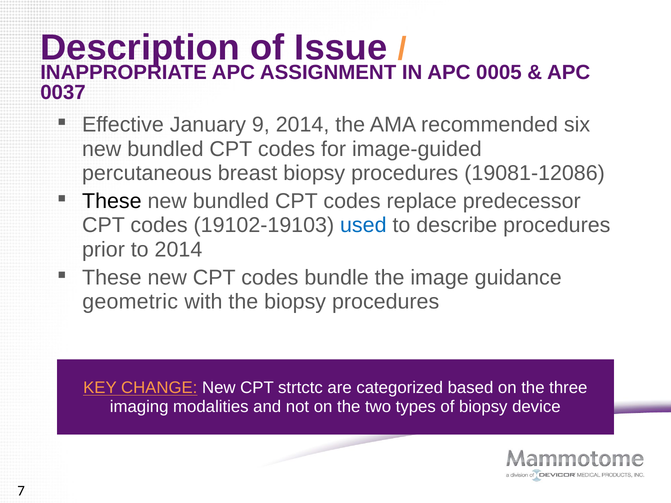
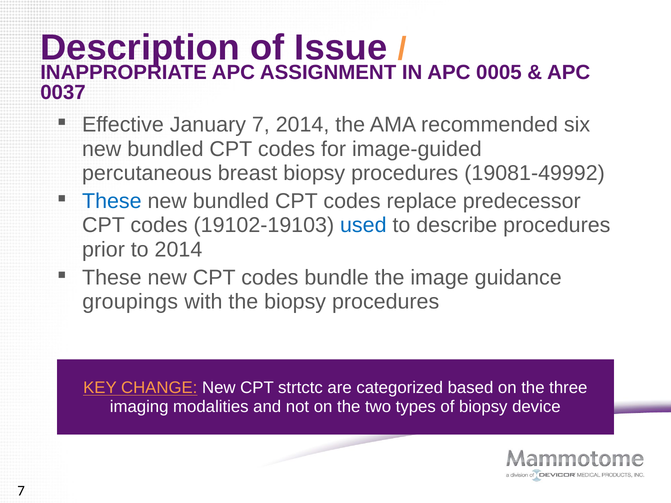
January 9: 9 -> 7
19081-12086: 19081-12086 -> 19081-49992
These at (112, 201) colour: black -> blue
geometric: geometric -> groupings
